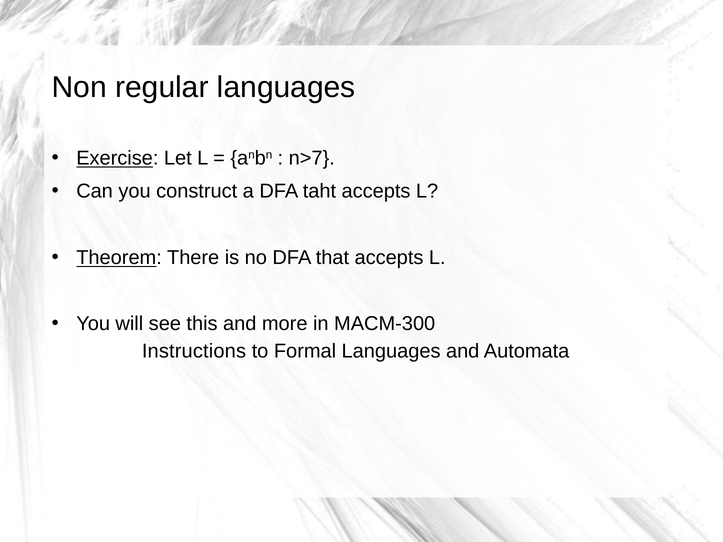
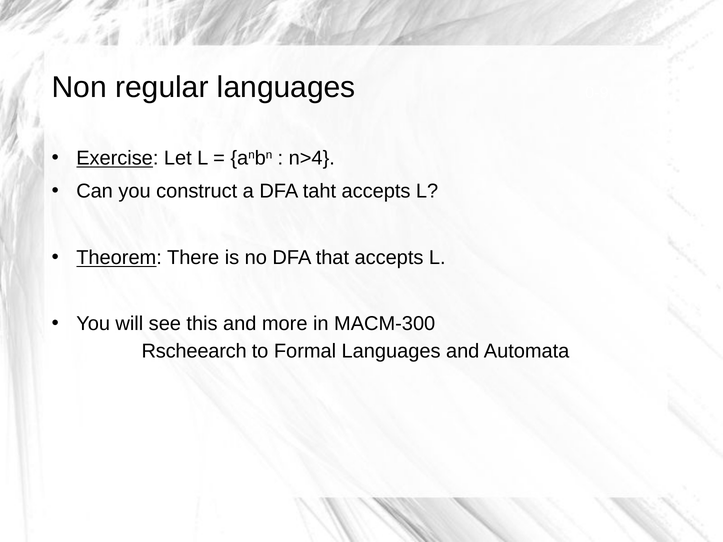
n>7: n>7 -> n>4
Instructions: Instructions -> Rscheearch
